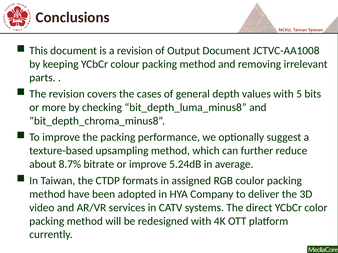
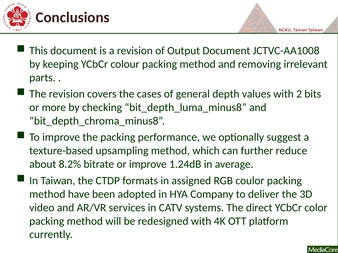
5: 5 -> 2
8.7%: 8.7% -> 8.2%
5.24dB: 5.24dB -> 1.24dB
